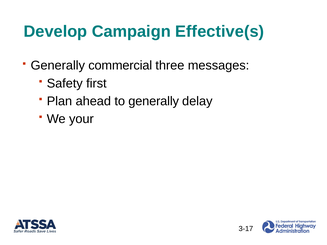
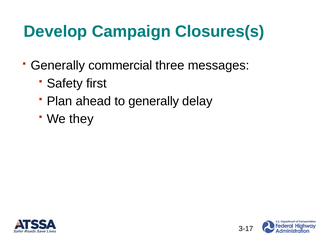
Effective(s: Effective(s -> Closures(s
your: your -> they
